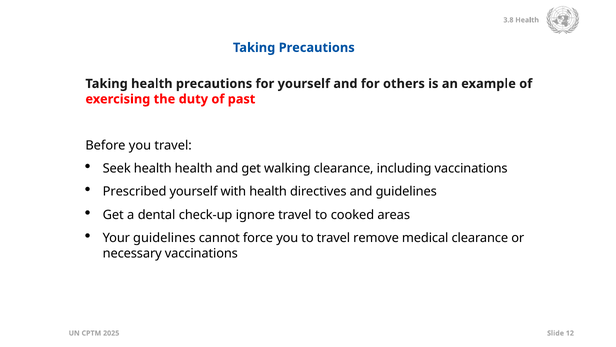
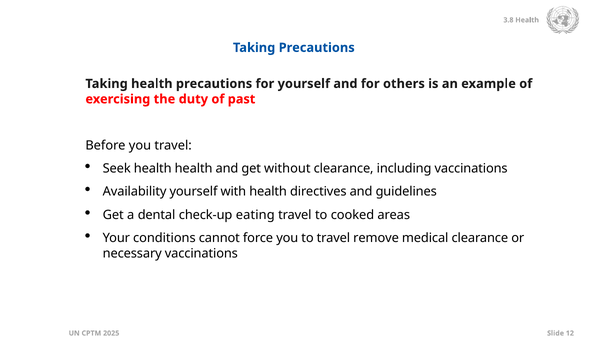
walking: walking -> without
Prescribed: Prescribed -> Availability
ignore: ignore -> eating
Your guidelines: guidelines -> conditions
